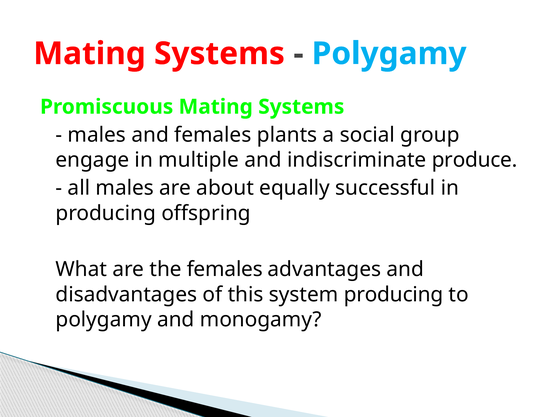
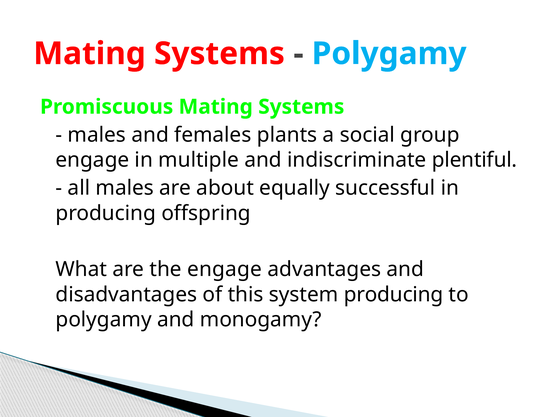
produce: produce -> plentiful
the females: females -> engage
